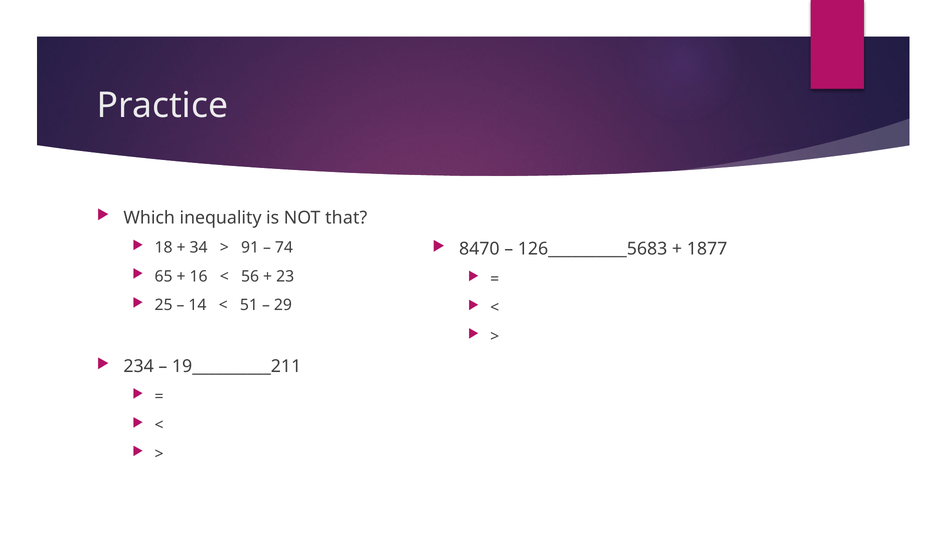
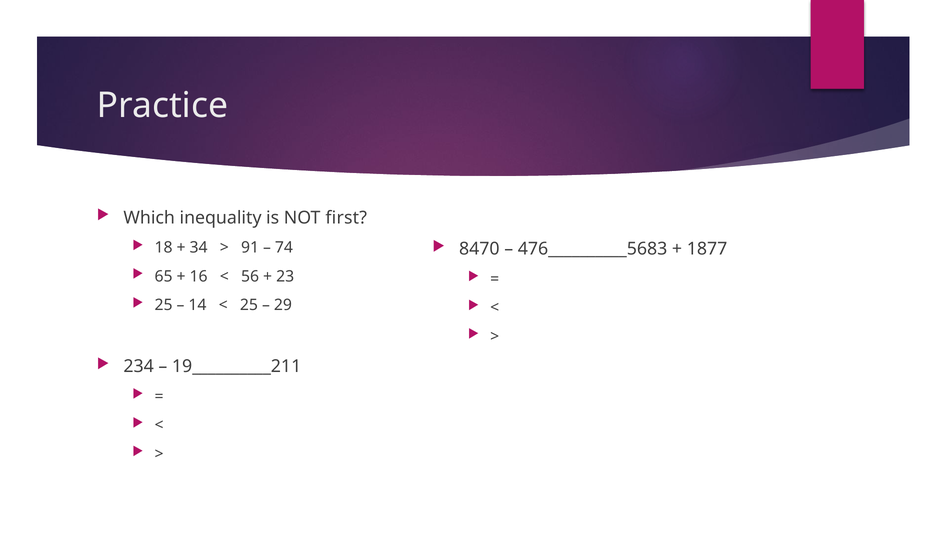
that: that -> first
126__________5683: 126__________5683 -> 476__________5683
51 at (249, 305): 51 -> 25
